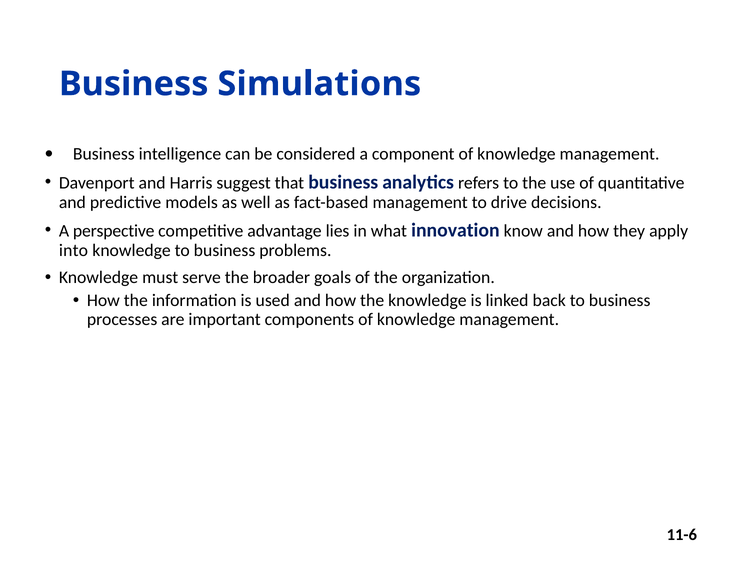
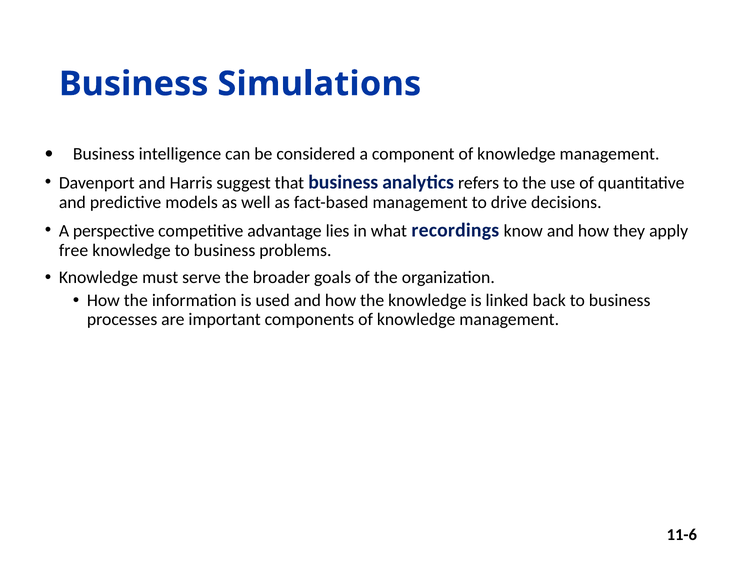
innovation: innovation -> recordings
into: into -> free
